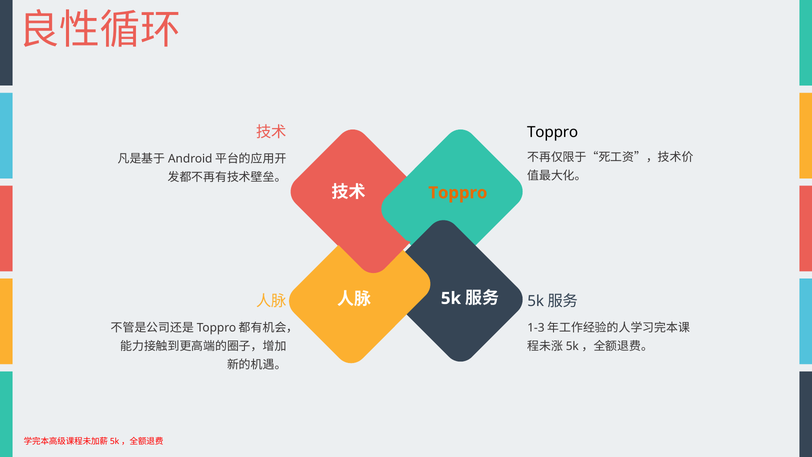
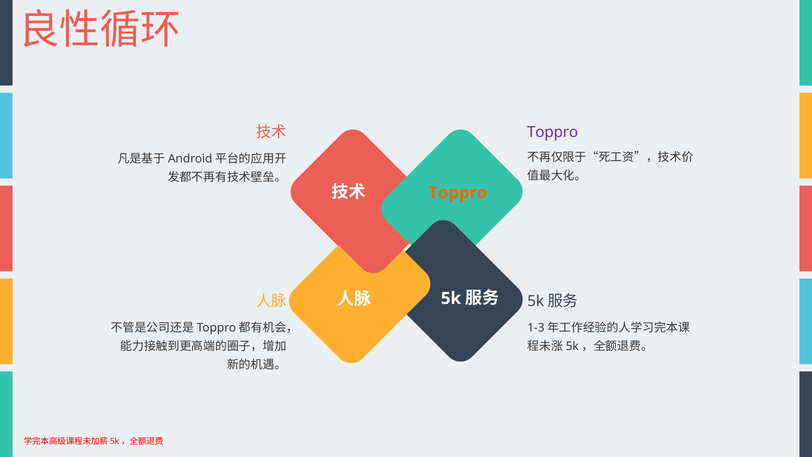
Toppro at (553, 132) colour: black -> purple
